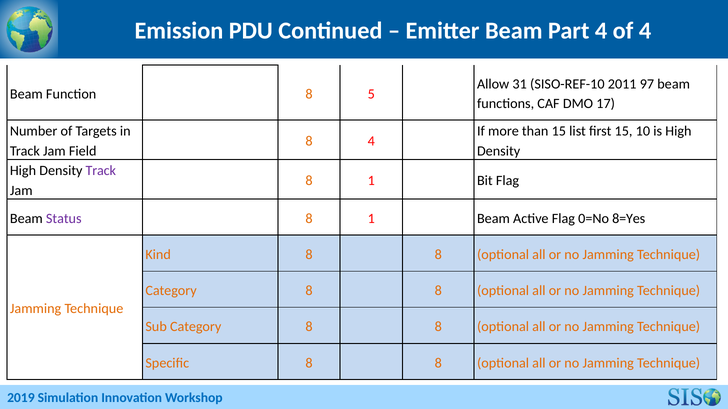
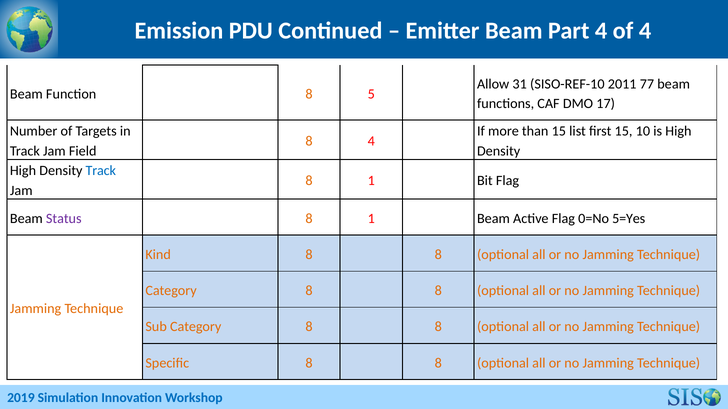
97: 97 -> 77
Track at (101, 171) colour: purple -> blue
8=Yes: 8=Yes -> 5=Yes
